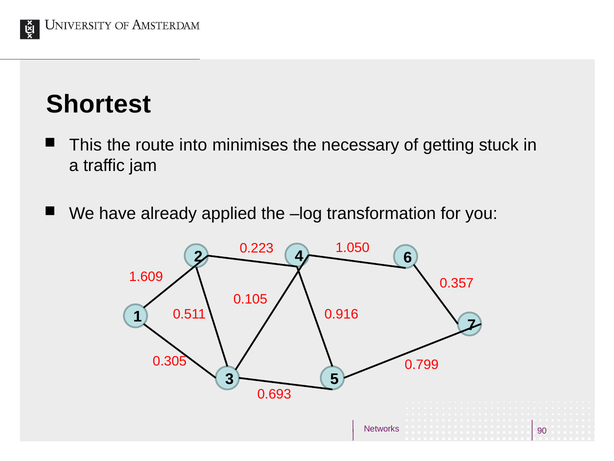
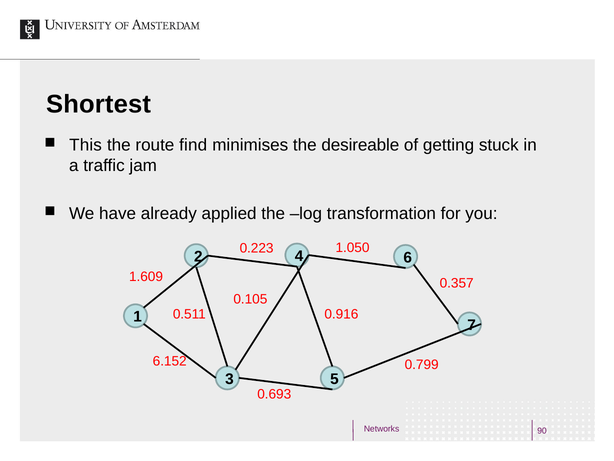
into: into -> find
necessary: necessary -> desireable
0.305: 0.305 -> 6.152
